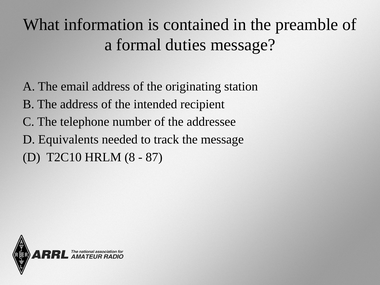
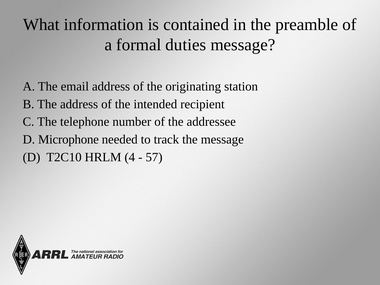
Equivalents: Equivalents -> Microphone
8: 8 -> 4
87: 87 -> 57
